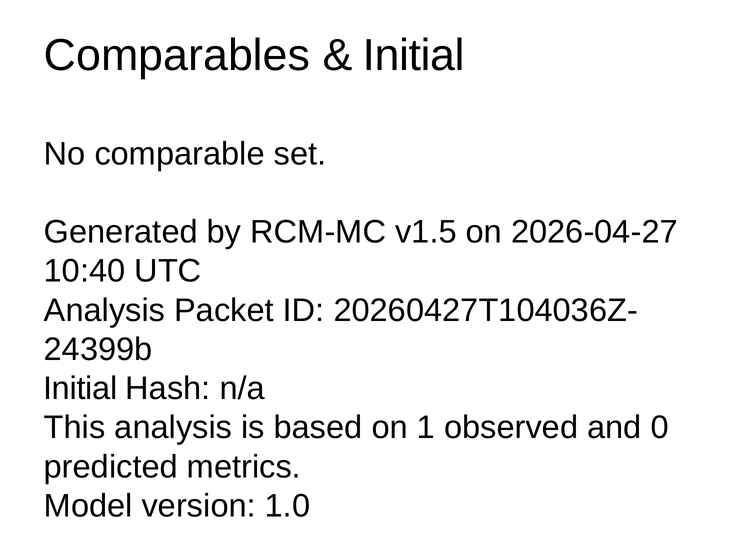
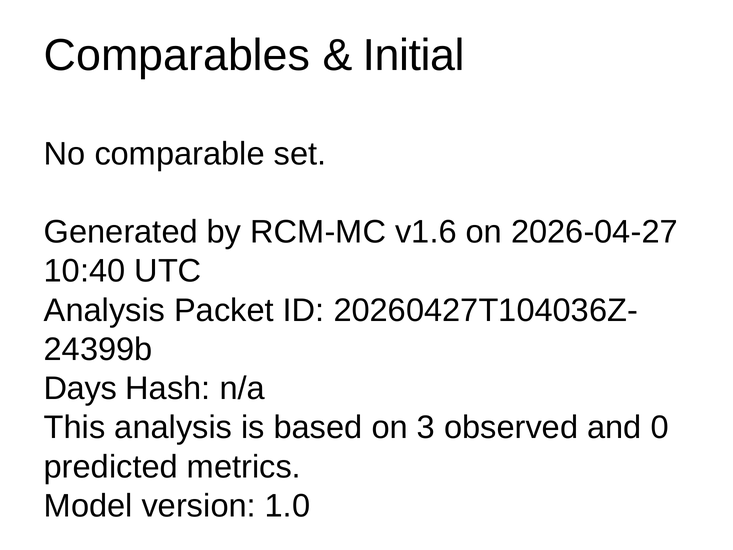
v1.5: v1.5 -> v1.6
Initial at (80, 388): Initial -> Days
1: 1 -> 3
